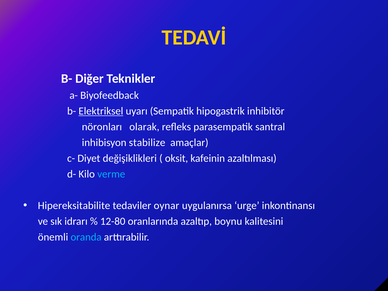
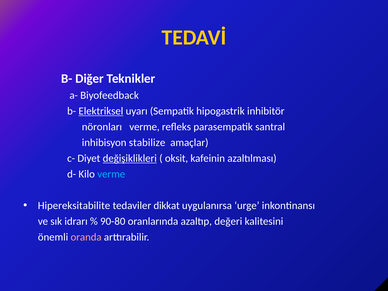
nöronları olarak: olarak -> verme
değişiklikleri underline: none -> present
oynar: oynar -> dikkat
12-80: 12-80 -> 90-80
boynu: boynu -> değeri
oranda colour: light blue -> pink
